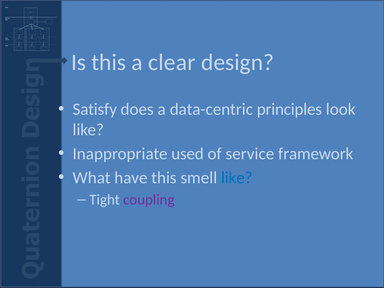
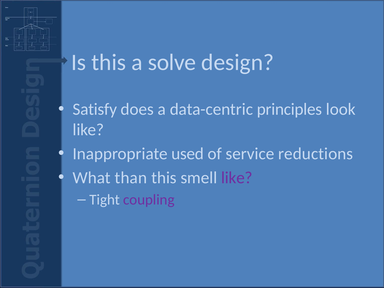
clear: clear -> solve
framework: framework -> reductions
have: have -> than
like at (237, 178) colour: blue -> purple
